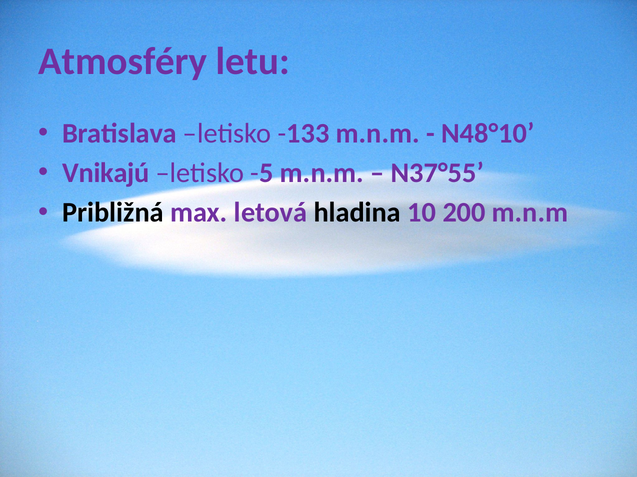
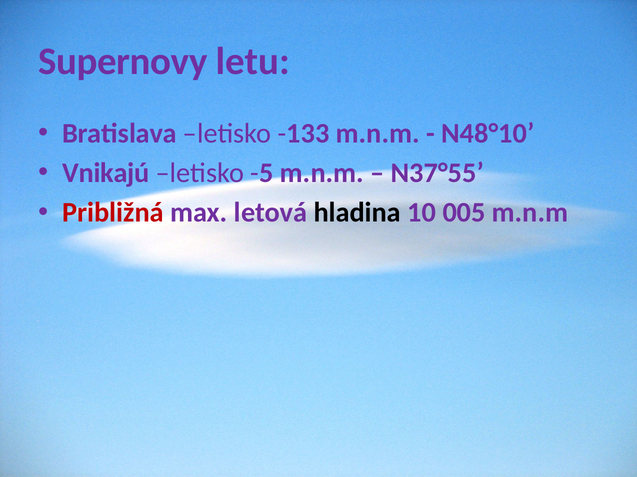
Atmosféry: Atmosféry -> Supernovy
Približná colour: black -> red
200: 200 -> 005
